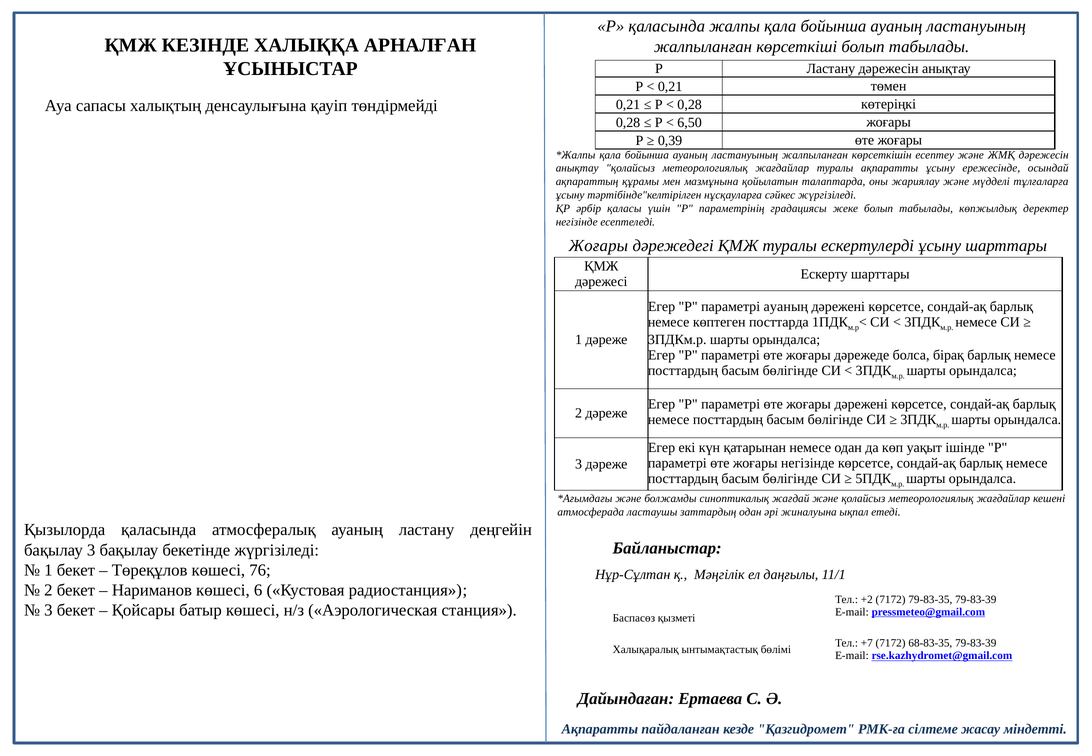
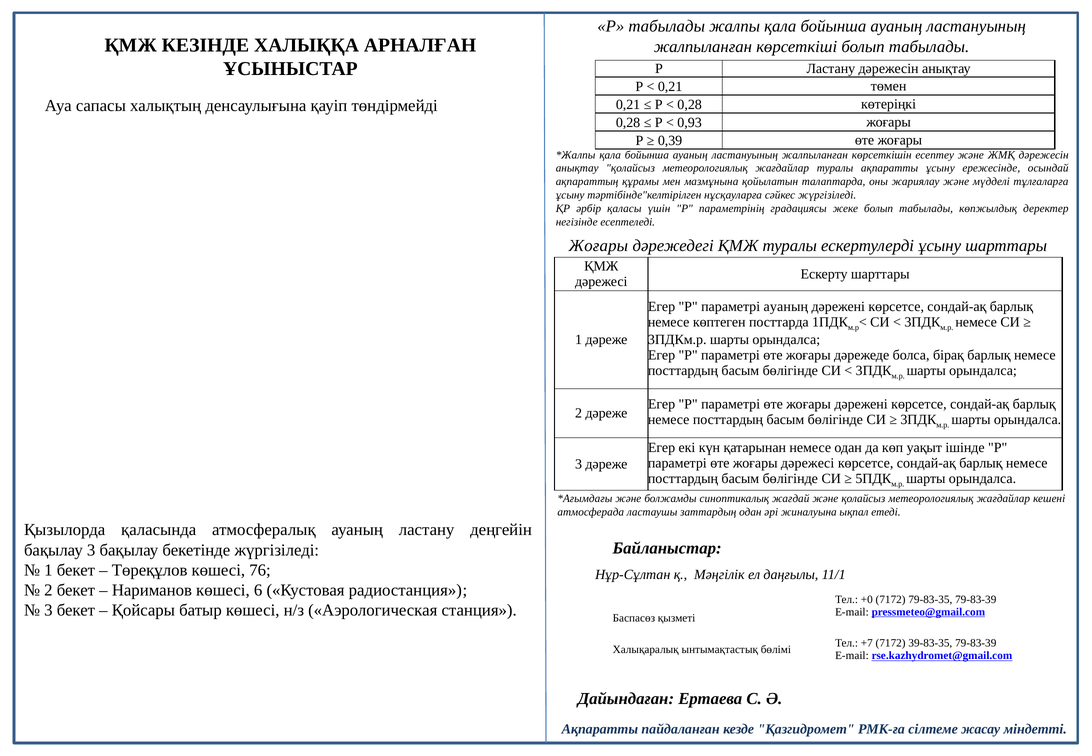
Р қаласында: қаласында -> табылады
6,50: 6,50 -> 0,93
жоғары негізінде: негізінде -> дәрежесі
+2: +2 -> +0
68-83-35: 68-83-35 -> 39-83-35
